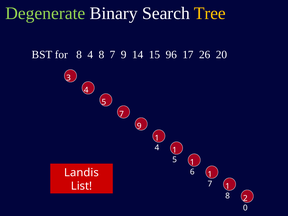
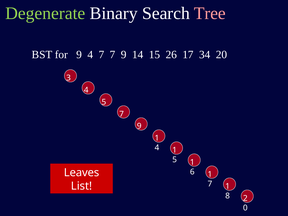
Tree colour: yellow -> pink
for 8: 8 -> 9
4 8: 8 -> 7
96: 96 -> 26
26: 26 -> 34
Landis: Landis -> Leaves
